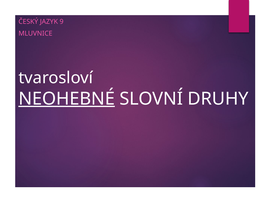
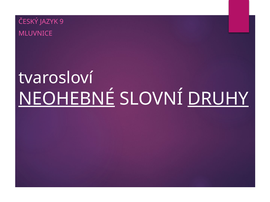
DRUHY underline: none -> present
